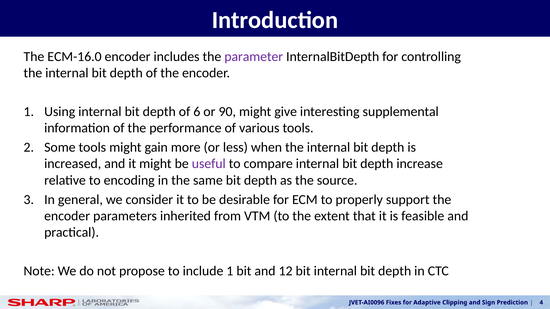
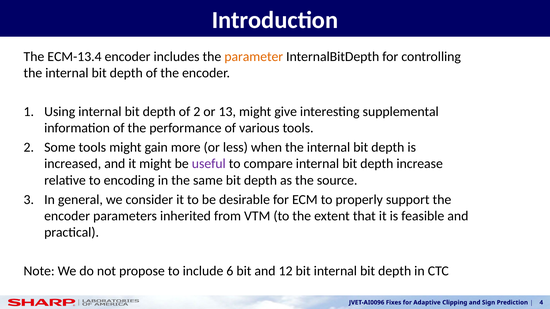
ECM-16.0: ECM-16.0 -> ECM-13.4
parameter colour: purple -> orange
of 6: 6 -> 2
90: 90 -> 13
include 1: 1 -> 6
